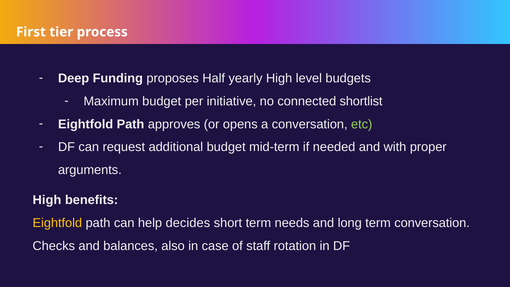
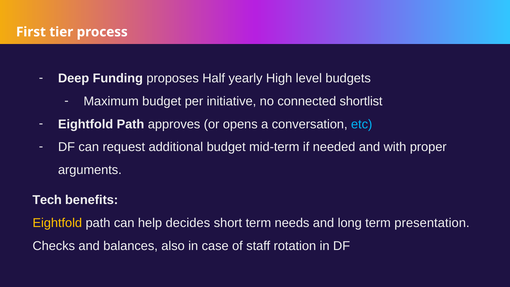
etc colour: light green -> light blue
High at (47, 200): High -> Tech
term conversation: conversation -> presentation
